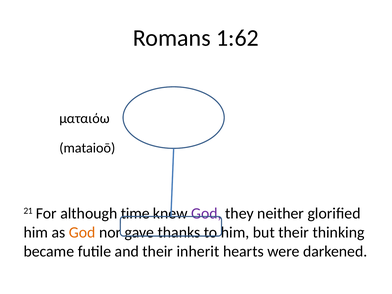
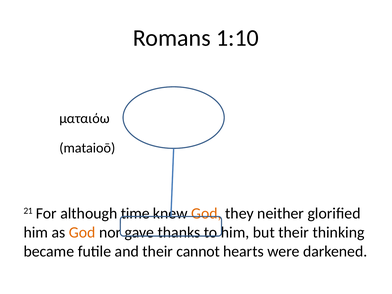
1:62: 1:62 -> 1:10
God at (206, 213) colour: purple -> orange
inherit: inherit -> cannot
